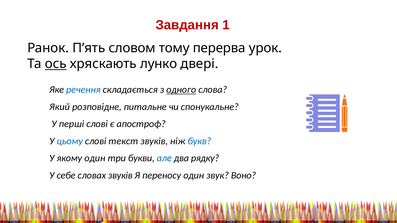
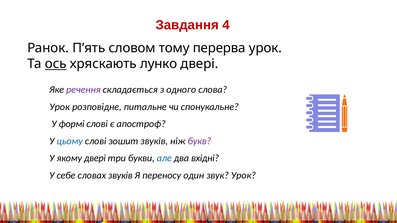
1: 1 -> 4
речення colour: blue -> purple
одного underline: present -> none
Який at (60, 107): Який -> Урок
перші: перші -> формі
текст: текст -> зошит
букв colour: blue -> purple
якому один: один -> двері
рядку: рядку -> вхідні
звук Воно: Воно -> Урок
